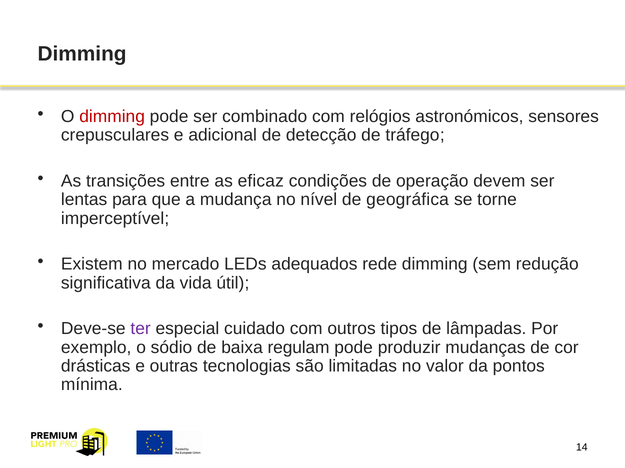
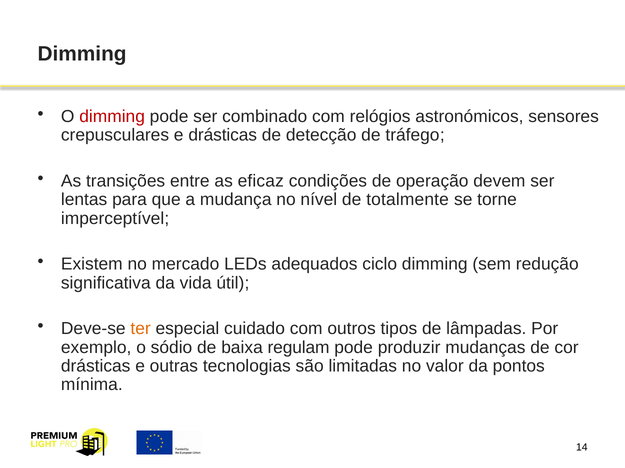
e adicional: adicional -> drásticas
geográfica: geográfica -> totalmente
rede: rede -> ciclo
ter colour: purple -> orange
